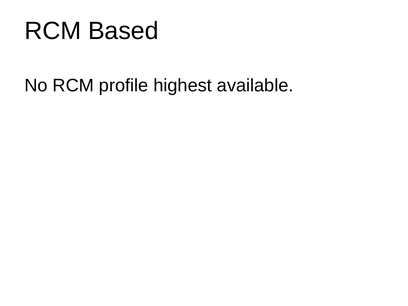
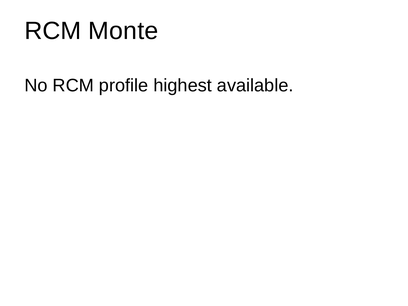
Based: Based -> Monte
